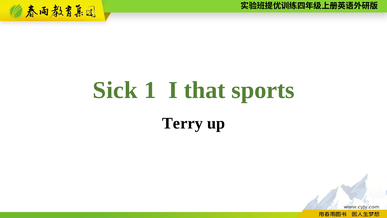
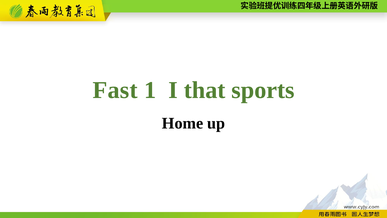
Sick: Sick -> Fast
Terry: Terry -> Home
